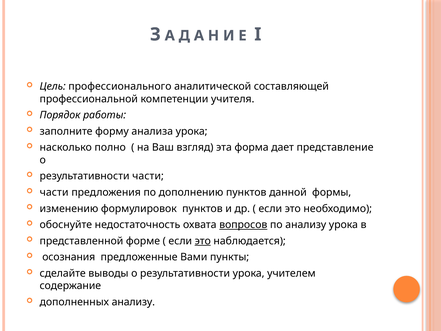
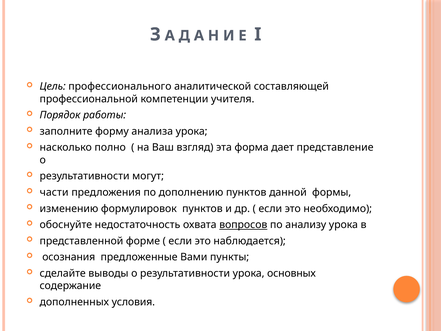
результативности части: части -> могут
это at (203, 241) underline: present -> none
учителем: учителем -> основных
дополненных анализу: анализу -> условия
